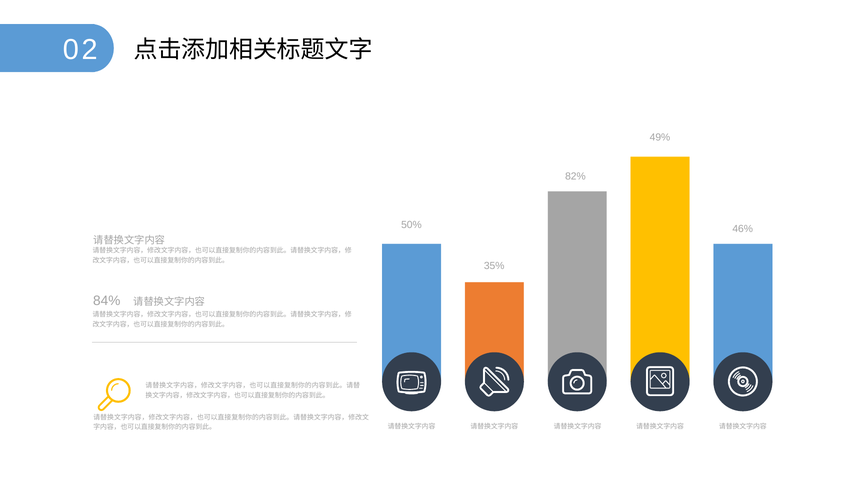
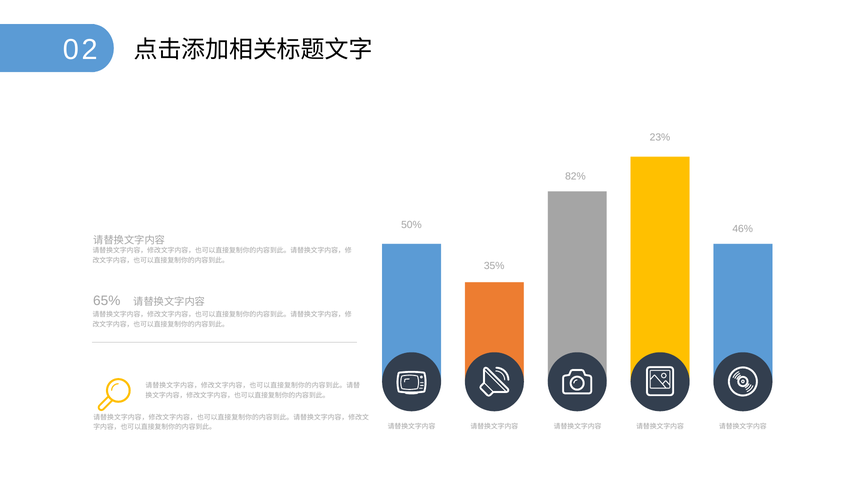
49%: 49% -> 23%
84%: 84% -> 65%
